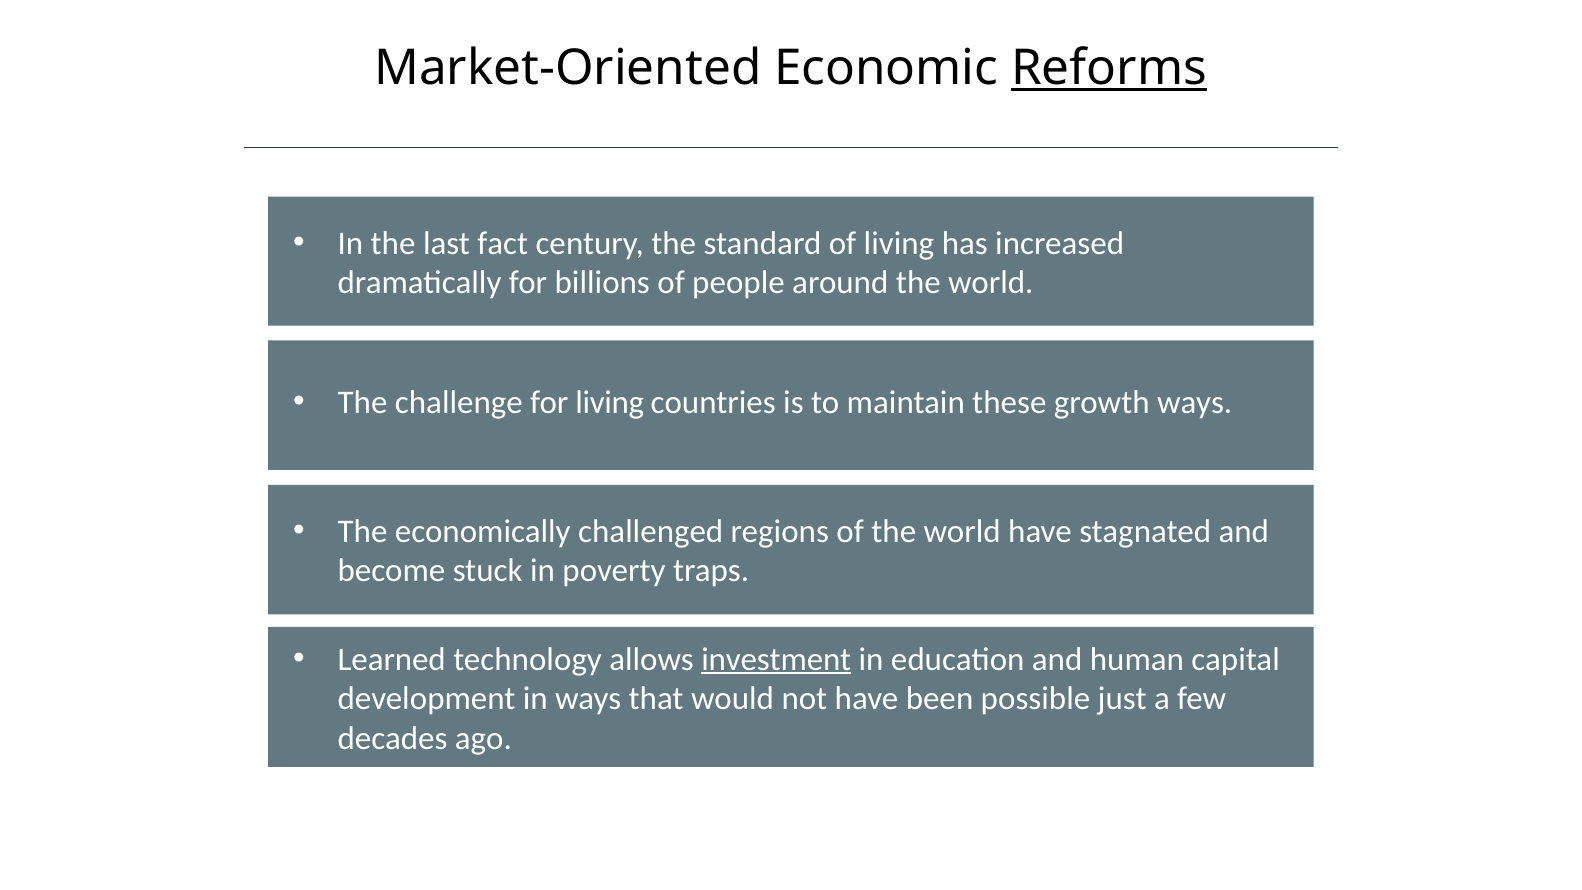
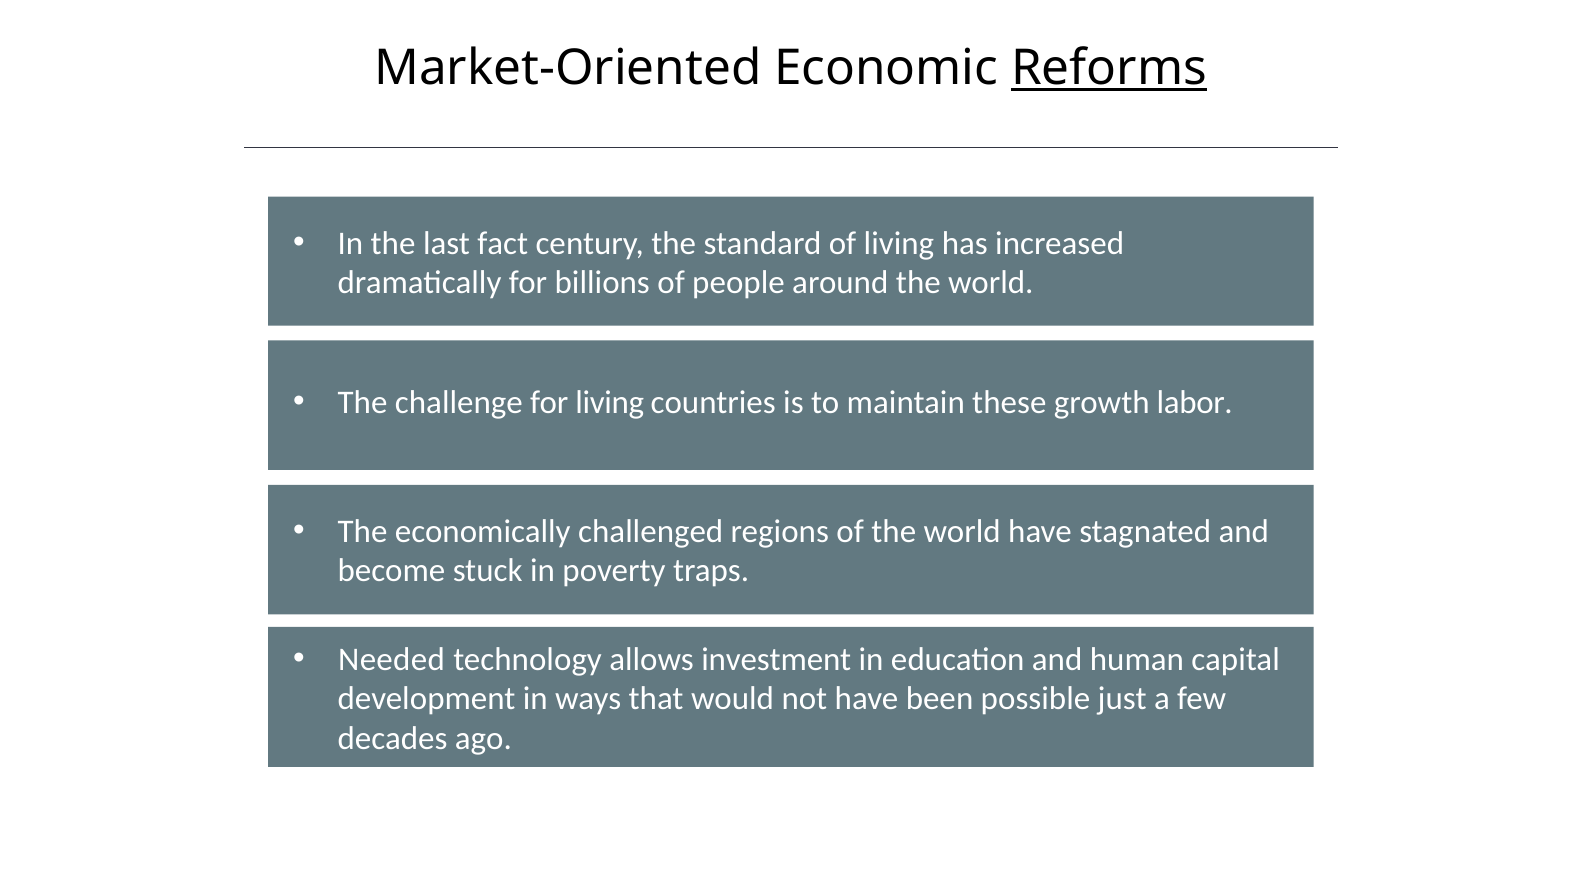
growth ways: ways -> labor
Learned: Learned -> Needed
investment underline: present -> none
